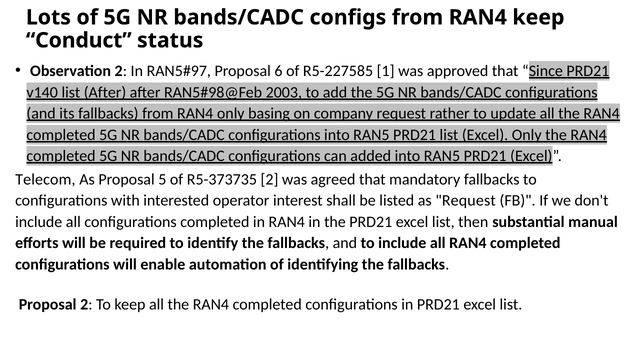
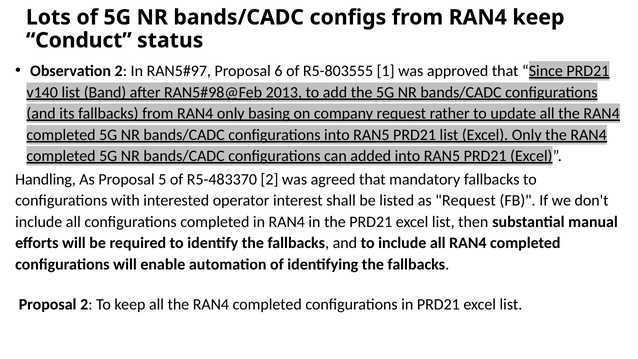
R5-227585: R5-227585 -> R5-803555
list After: After -> Band
2003: 2003 -> 2013
Telecom: Telecom -> Handling
R5-373735: R5-373735 -> R5-483370
